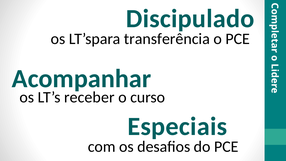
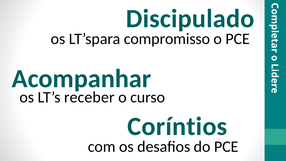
transferência: transferência -> compromisso
Especiais: Especiais -> Coríntios
